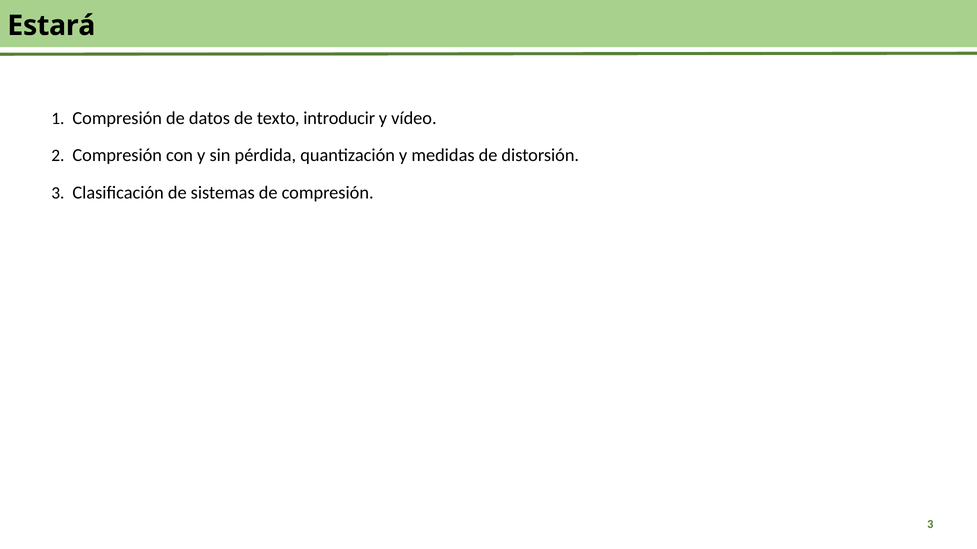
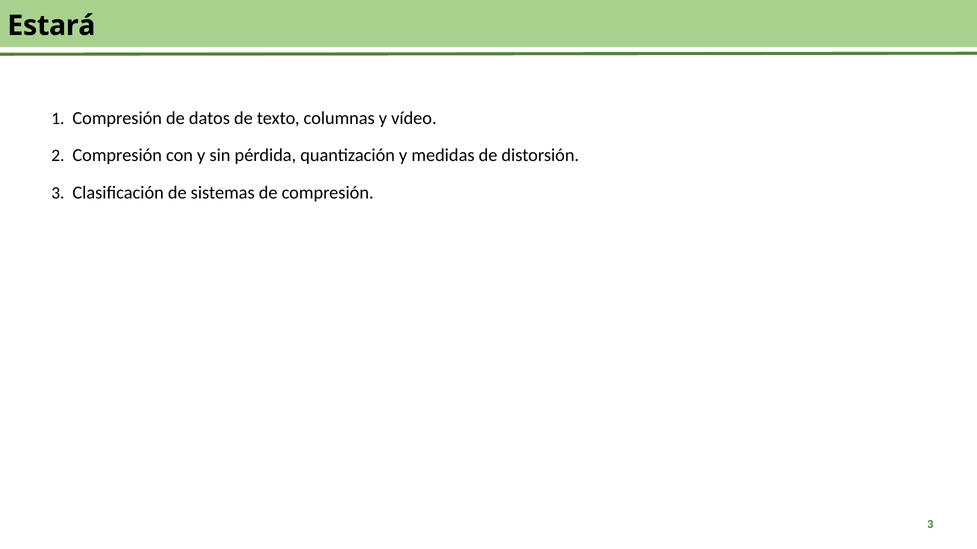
introducir: introducir -> columnas
